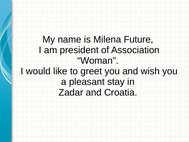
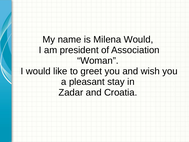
Milena Future: Future -> Would
